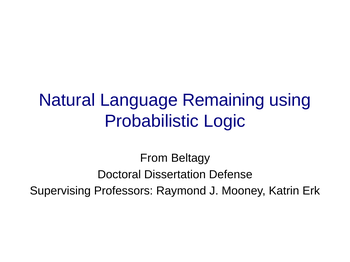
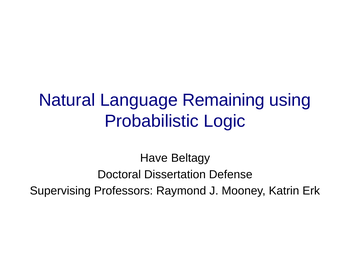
From: From -> Have
